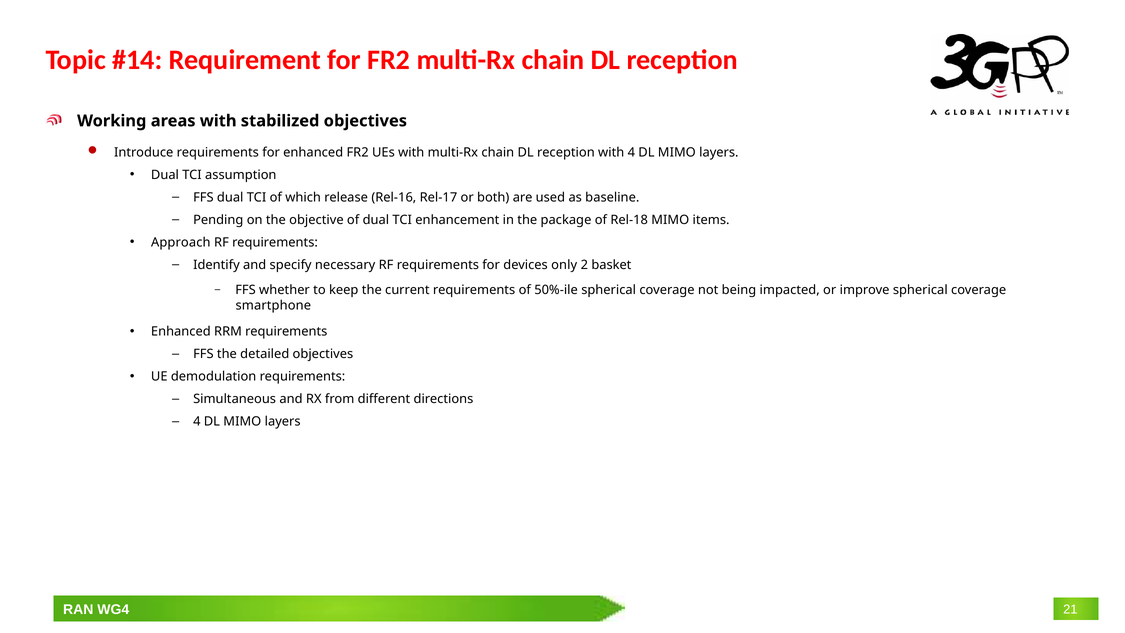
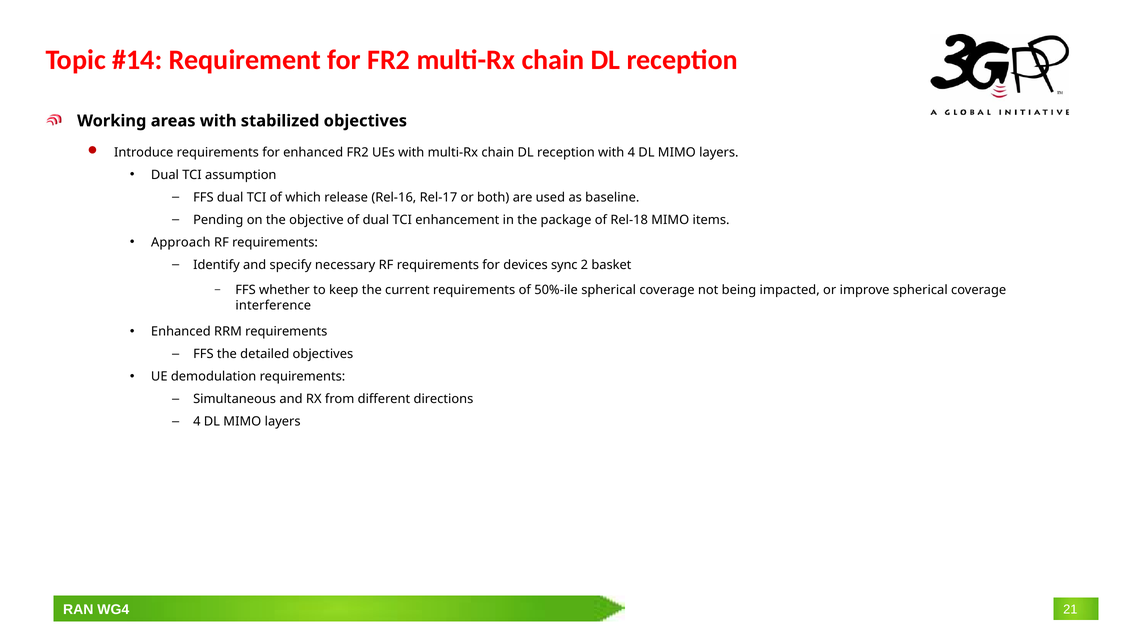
only: only -> sync
smartphone: smartphone -> interference
